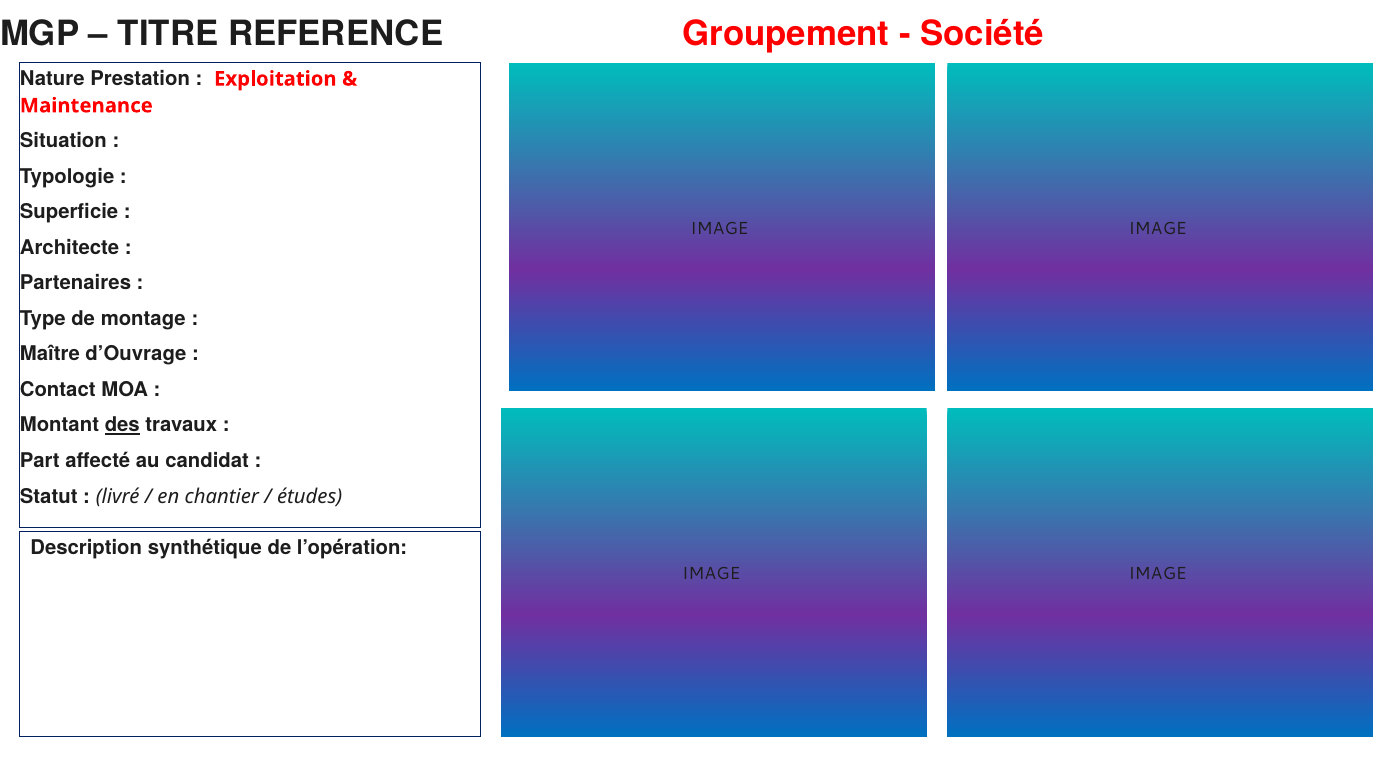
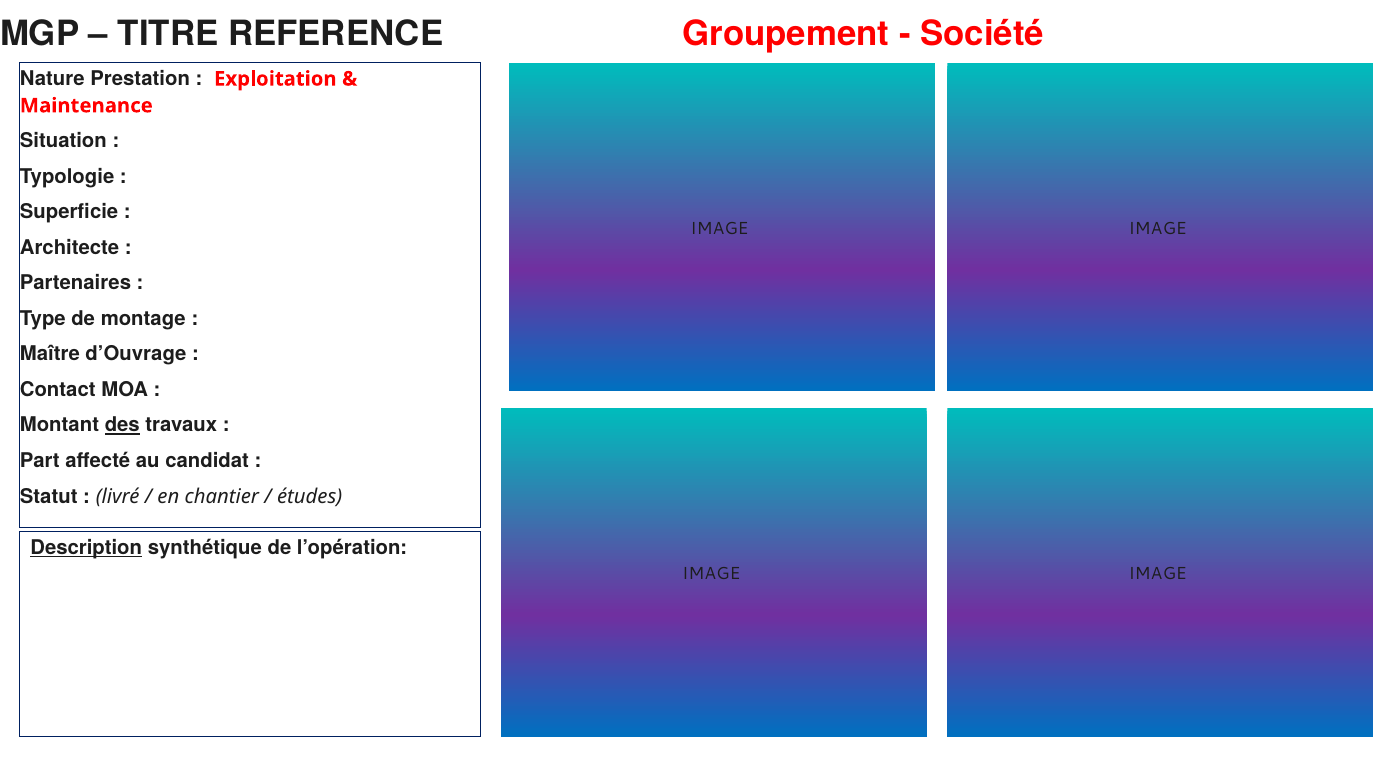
Description underline: none -> present
